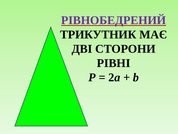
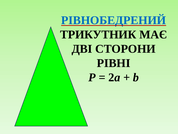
РІВНОБЕДРЕНИЙ colour: purple -> blue
